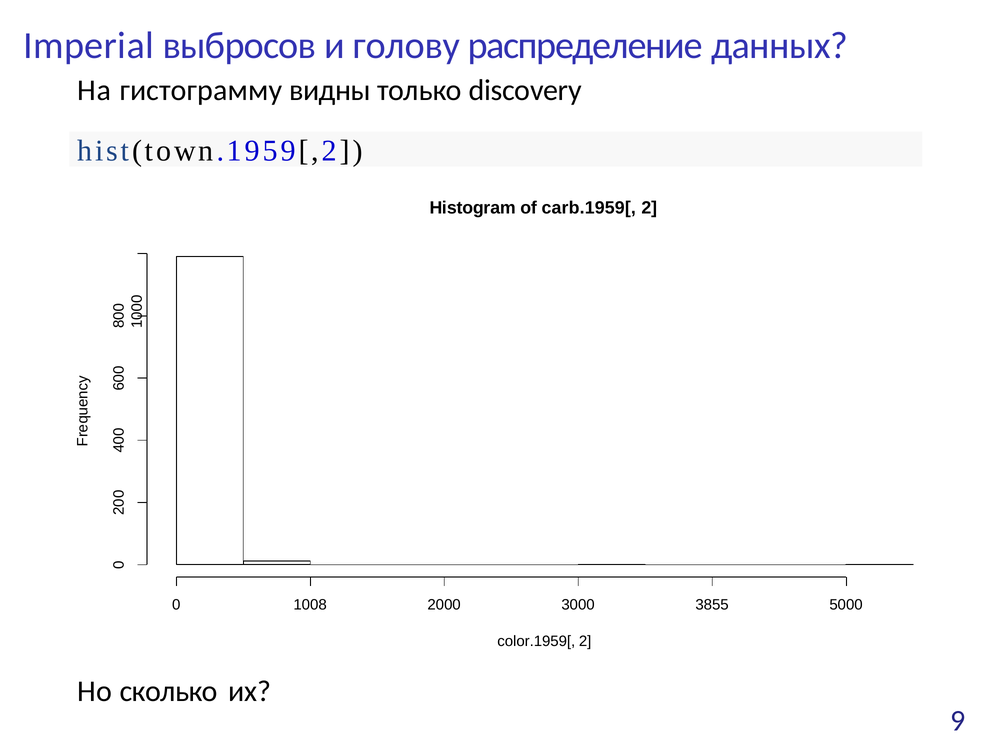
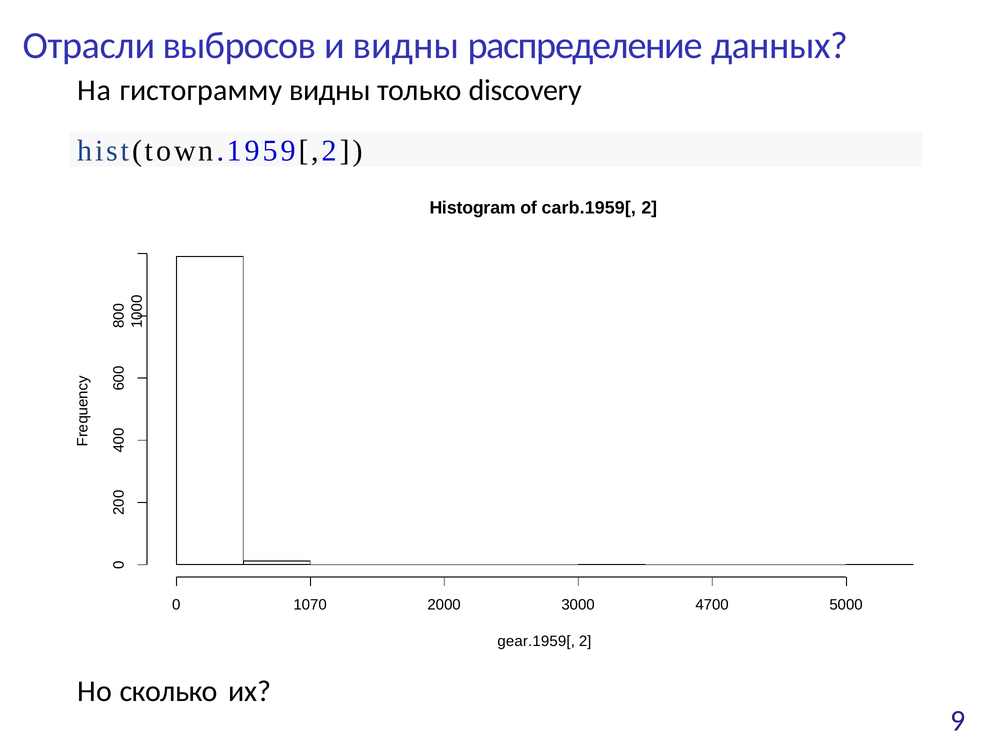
Imperial: Imperial -> Отрасли
и голову: голову -> видны
1008: 1008 -> 1070
3855: 3855 -> 4700
color.1959[: color.1959[ -> gear.1959[
